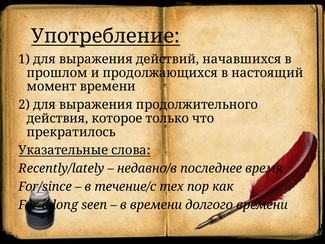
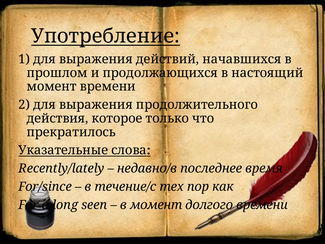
в времени: времени -> момент
